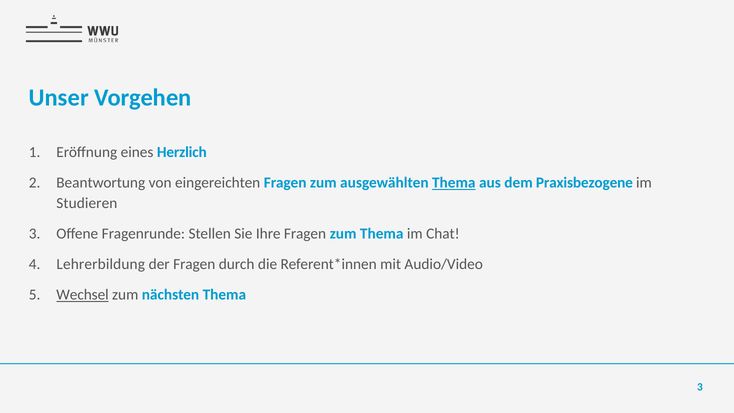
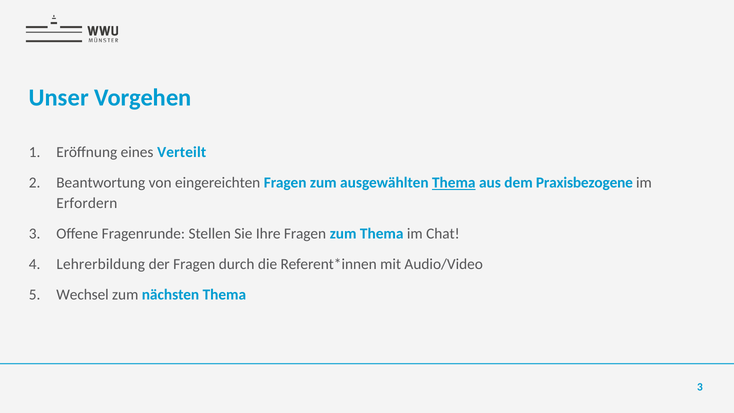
Herzlich: Herzlich -> Verteilt
Studieren: Studieren -> Erfordern
Wechsel underline: present -> none
